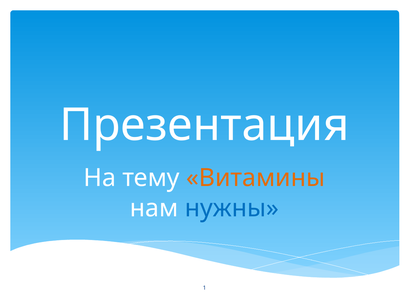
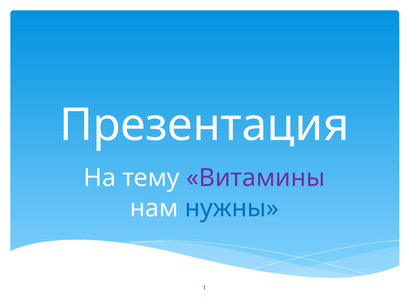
Витамины colour: orange -> purple
